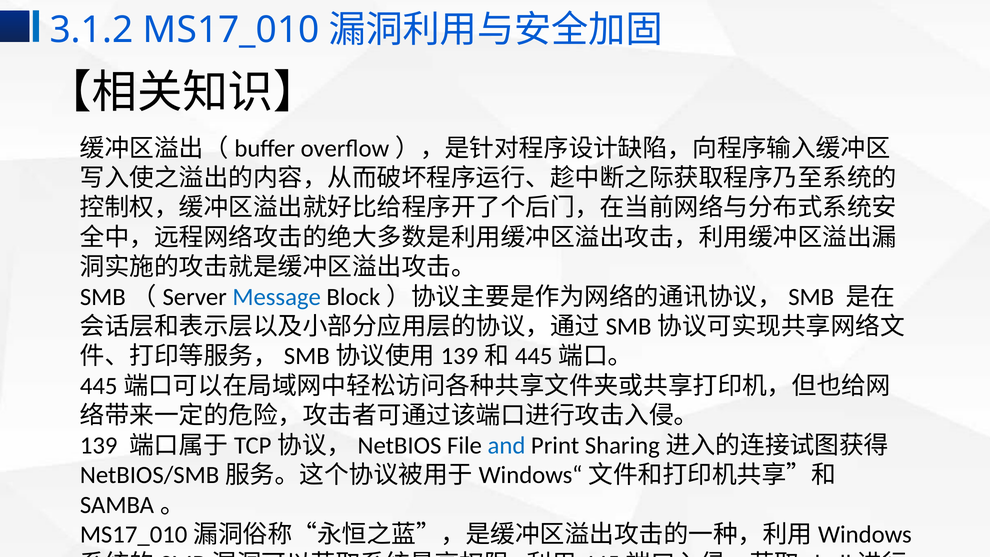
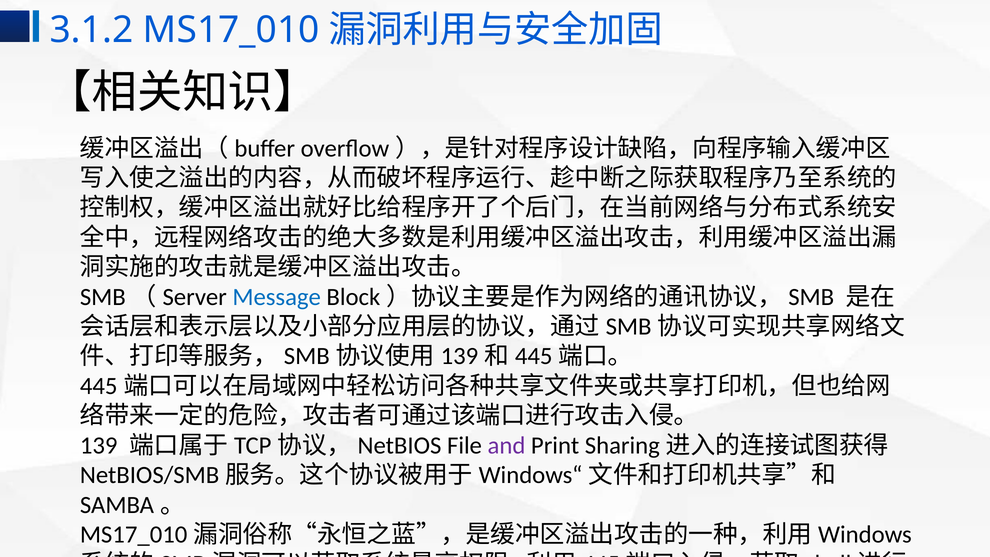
and colour: blue -> purple
